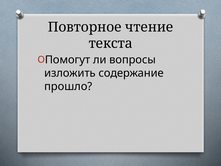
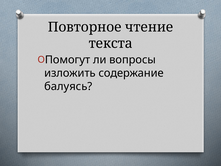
прошло: прошло -> балуясь
